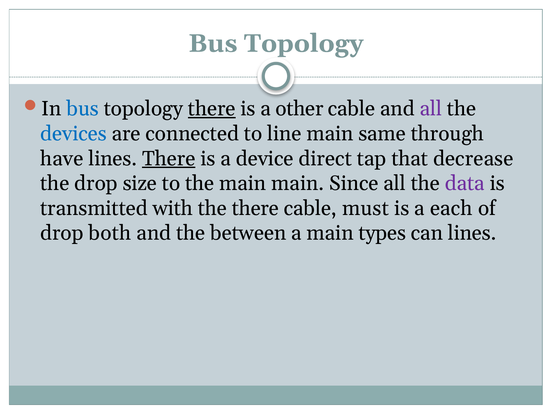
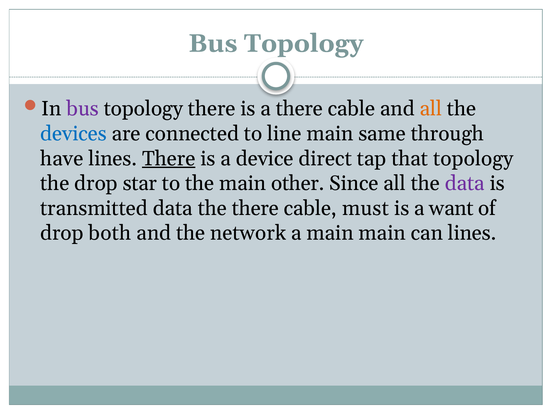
bus at (83, 109) colour: blue -> purple
there at (212, 109) underline: present -> none
a other: other -> there
all at (431, 109) colour: purple -> orange
that decrease: decrease -> topology
size: size -> star
main main: main -> other
transmitted with: with -> data
each: each -> want
between: between -> network
main types: types -> main
